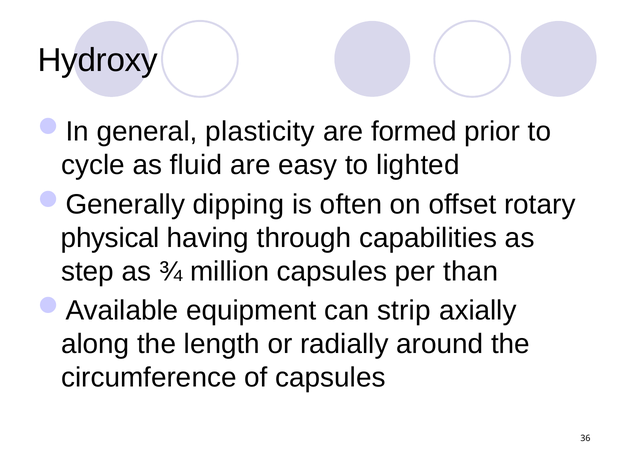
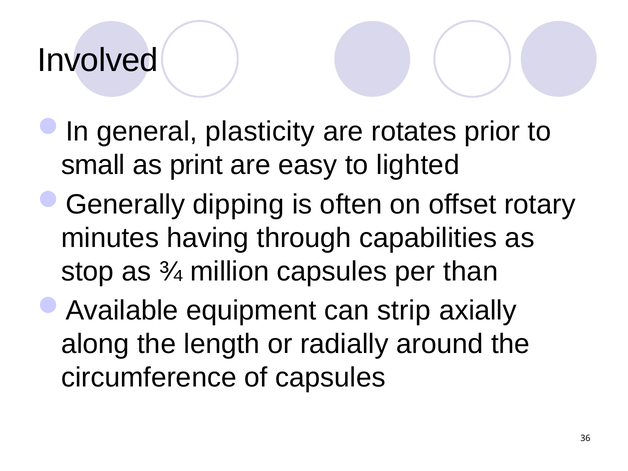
Hydroxy: Hydroxy -> Involved
formed: formed -> rotates
cycle: cycle -> small
fluid: fluid -> print
physical: physical -> minutes
step: step -> stop
